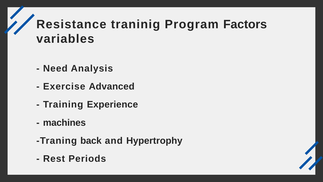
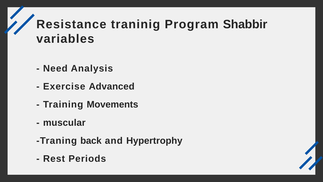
Factors: Factors -> Shabbir
Experience: Experience -> Movements
machines: machines -> muscular
